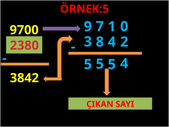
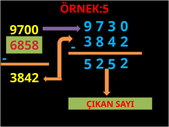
7 1: 1 -> 3
2380: 2380 -> 6858
5 at (100, 64): 5 -> 2
4 at (124, 63): 4 -> 2
